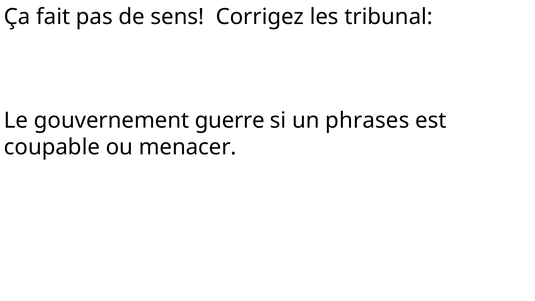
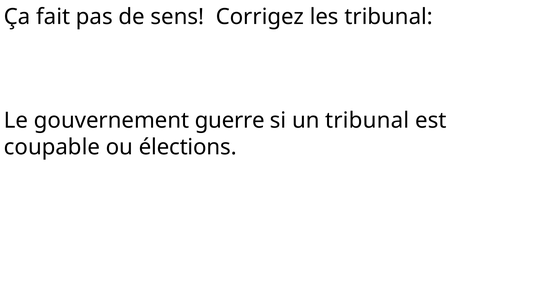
un phrases: phrases -> tribunal
menacer: menacer -> élections
